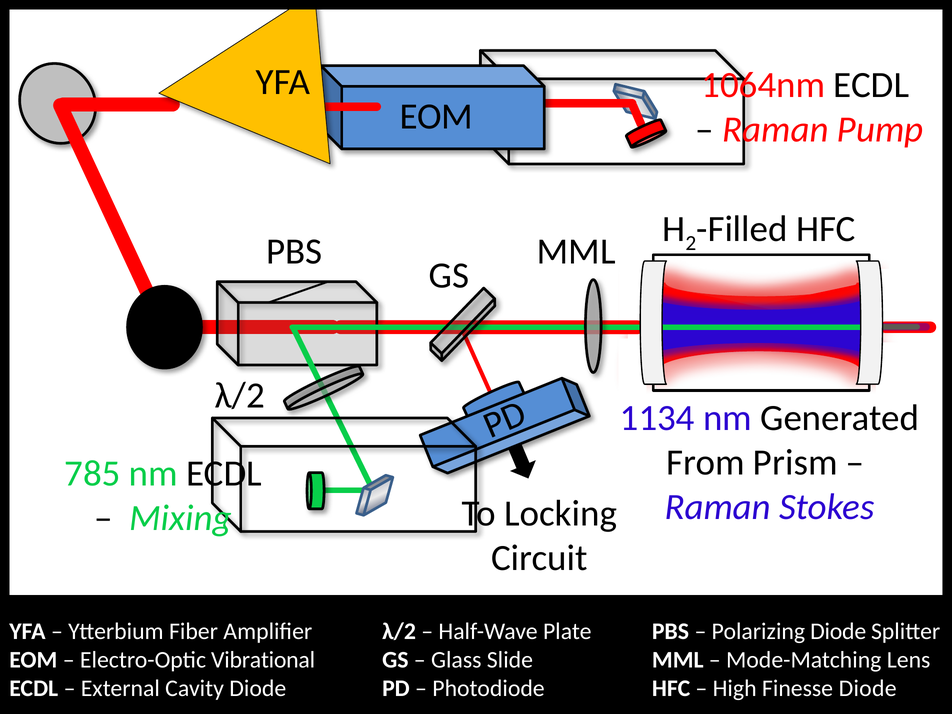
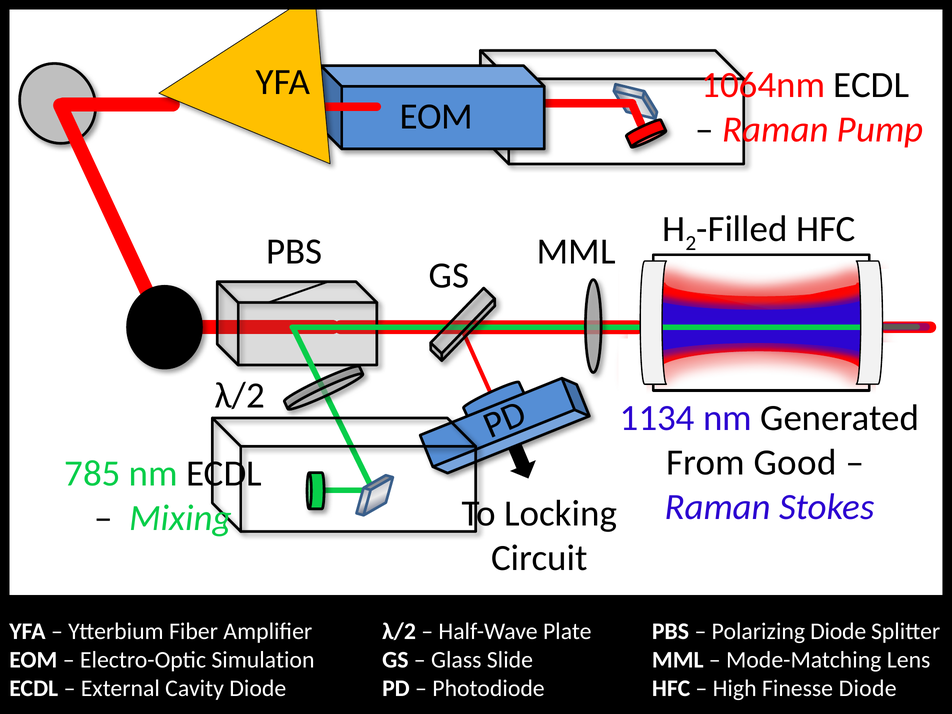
Prism: Prism -> Good
Vibrational: Vibrational -> Simulation
